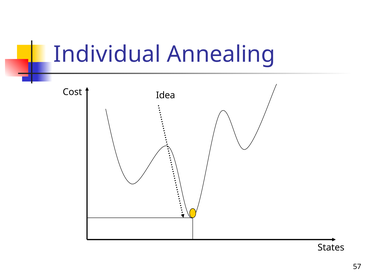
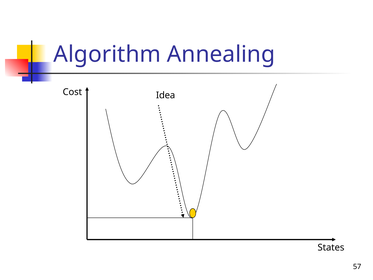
Individual: Individual -> Algorithm
